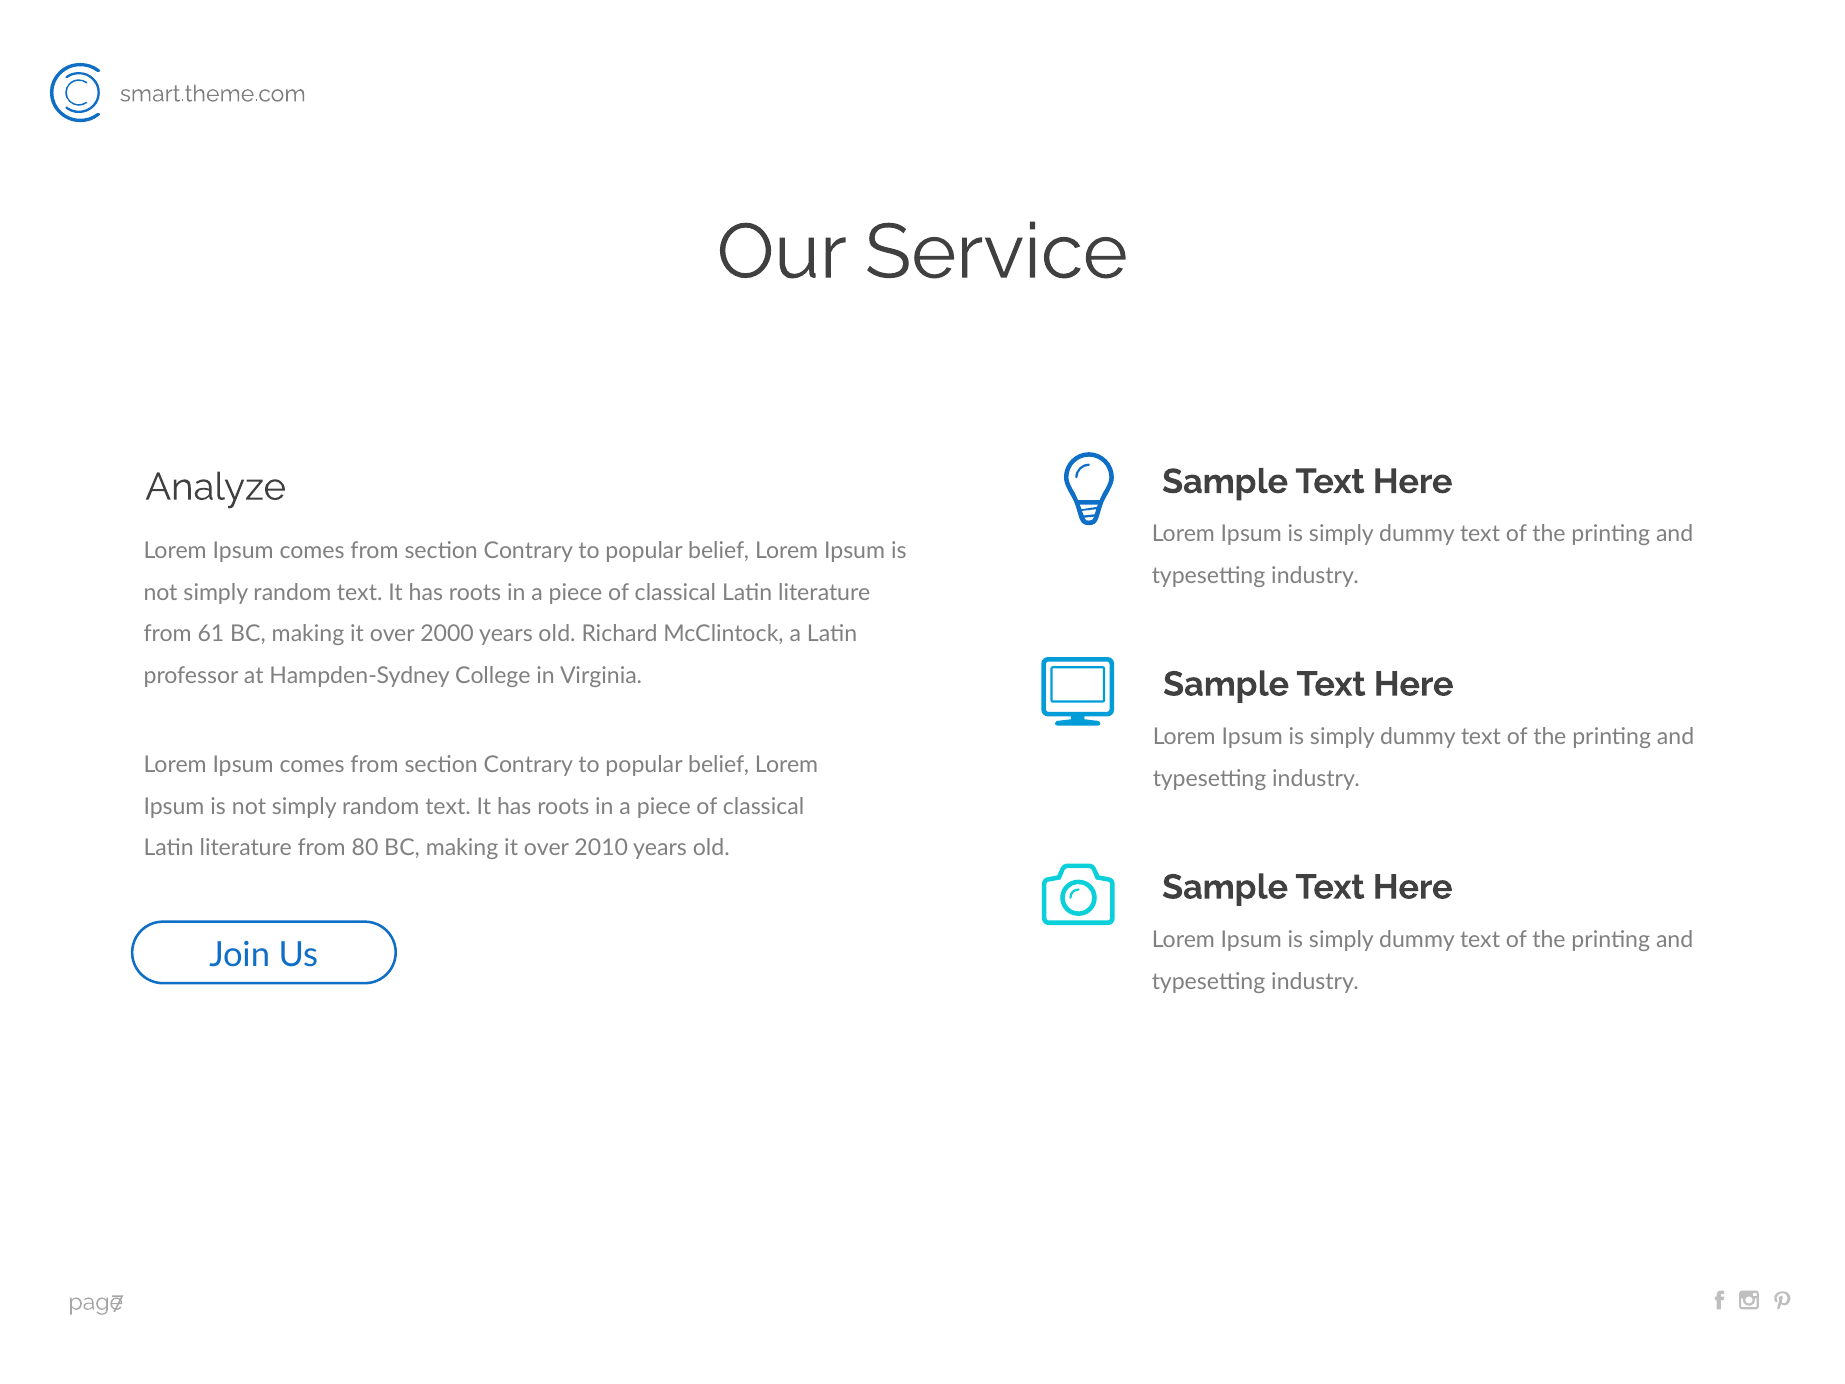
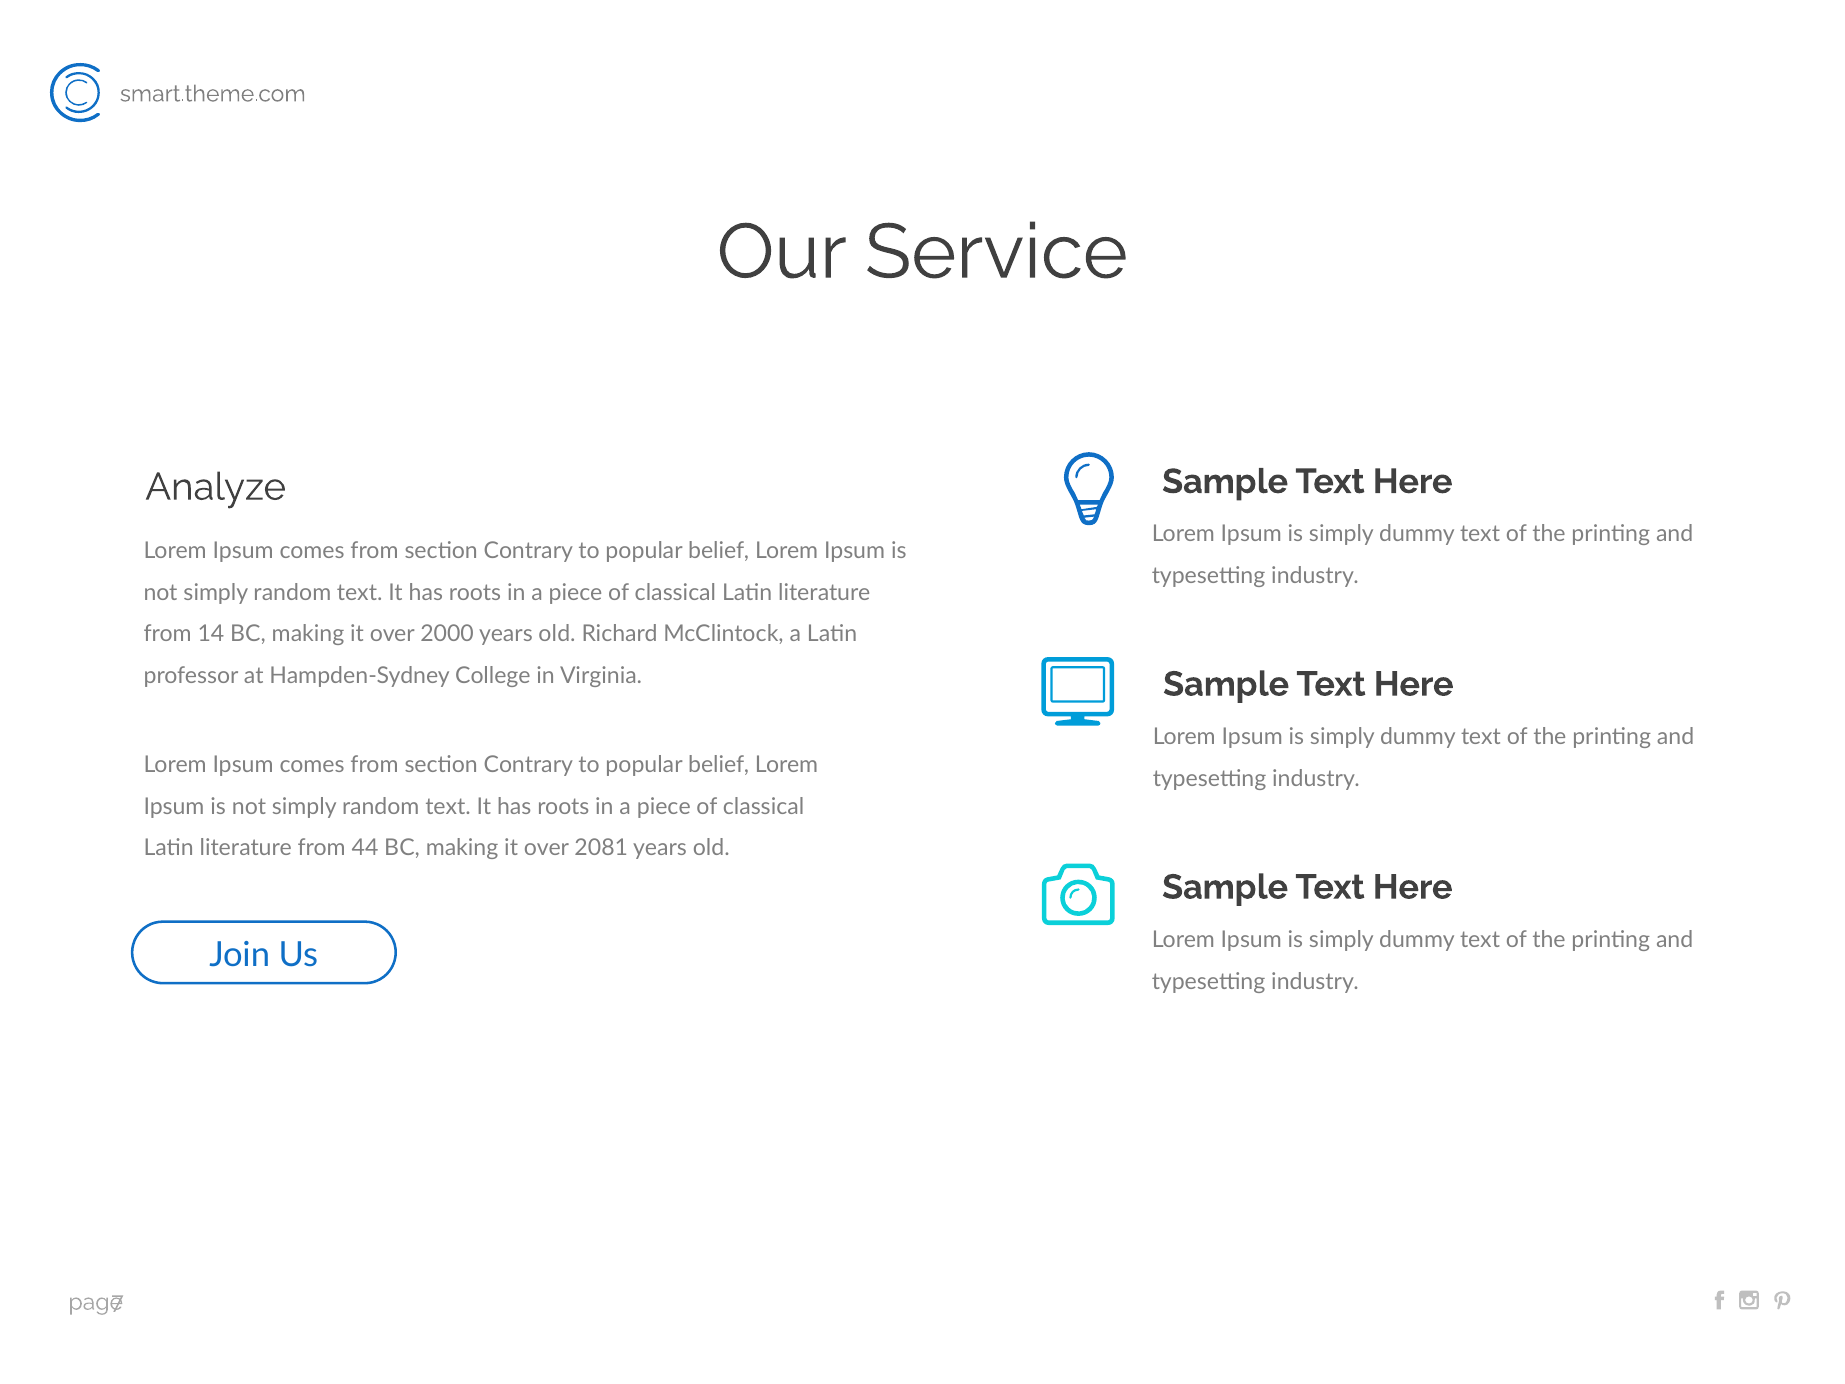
61: 61 -> 14
80: 80 -> 44
2010: 2010 -> 2081
